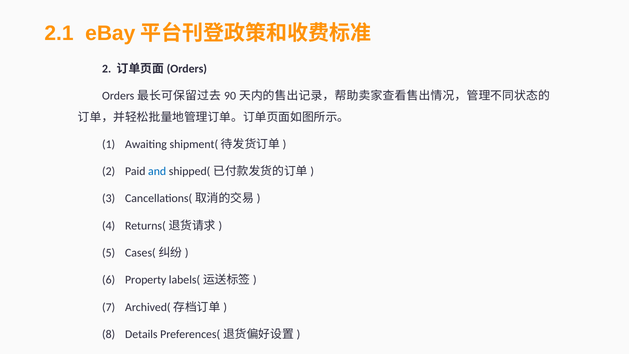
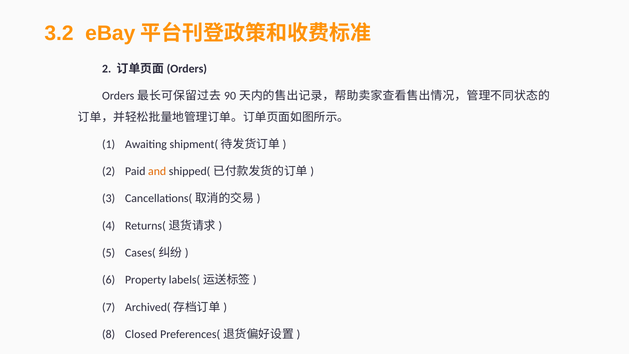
2.1: 2.1 -> 3.2
and colour: blue -> orange
Details: Details -> Closed
